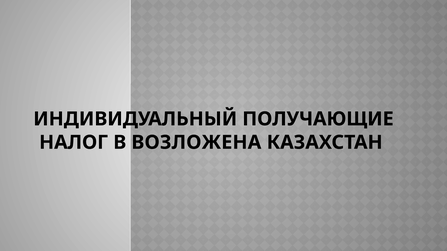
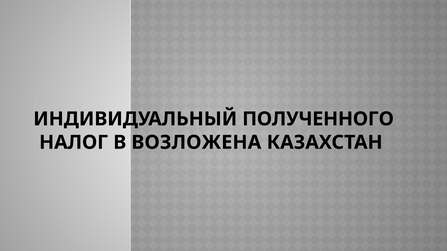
ПОЛУЧАЮЩИЕ: ПОЛУЧАЮЩИЕ -> ПОЛУЧЕННОГО
